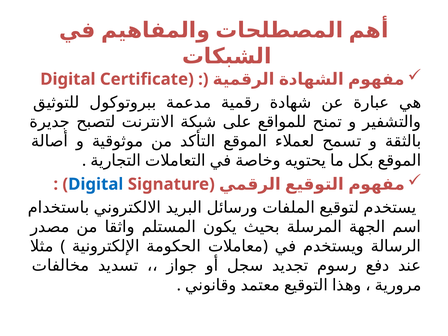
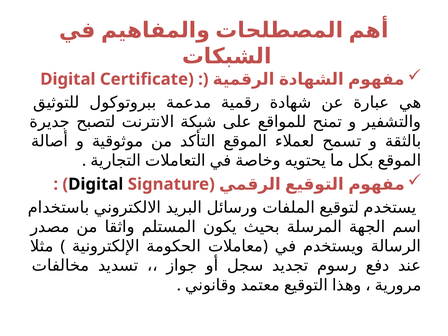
Digital at (96, 184) colour: blue -> black
